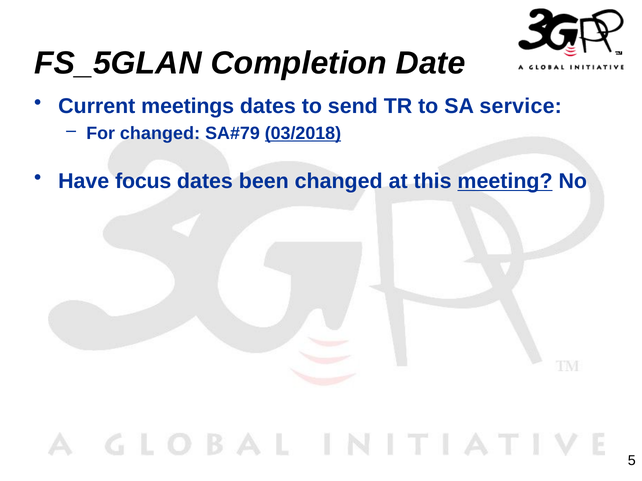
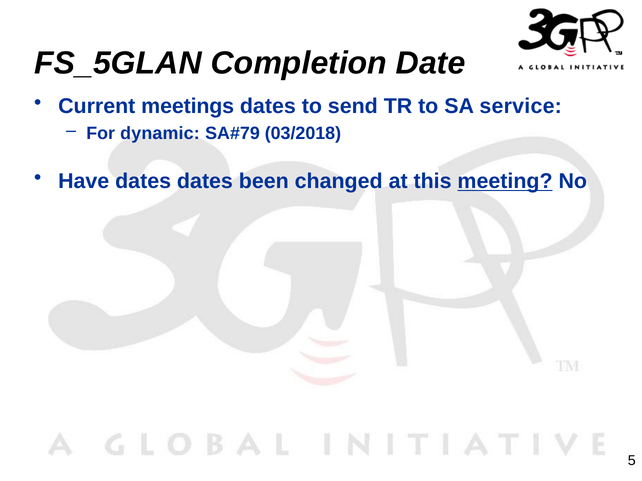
For changed: changed -> dynamic
03/2018 underline: present -> none
Have focus: focus -> dates
